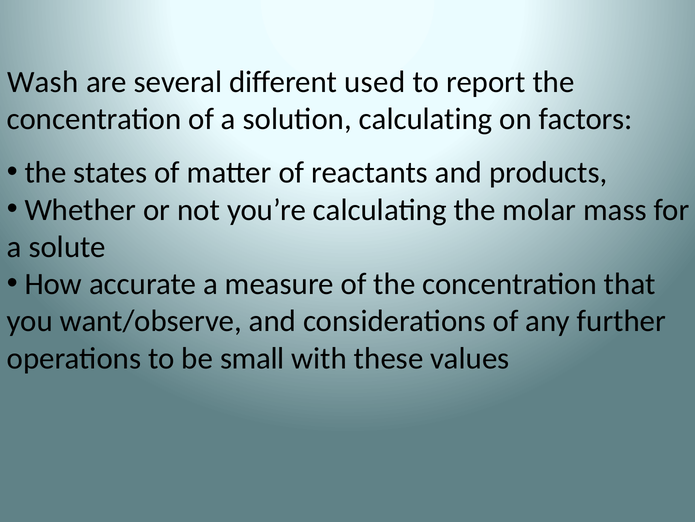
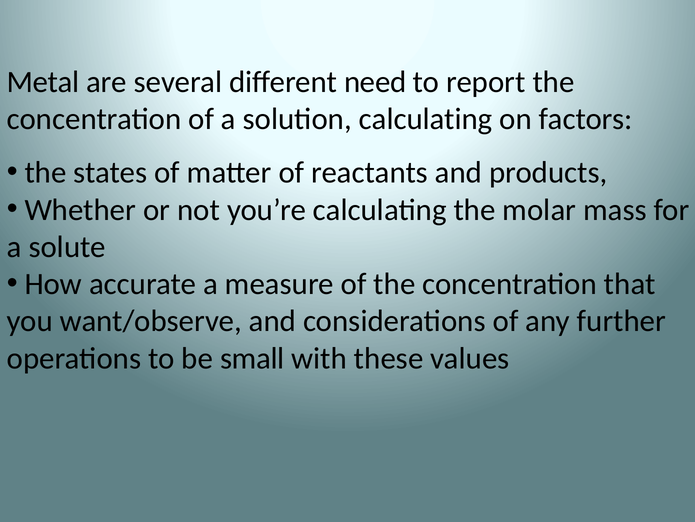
Wash: Wash -> Metal
used: used -> need
